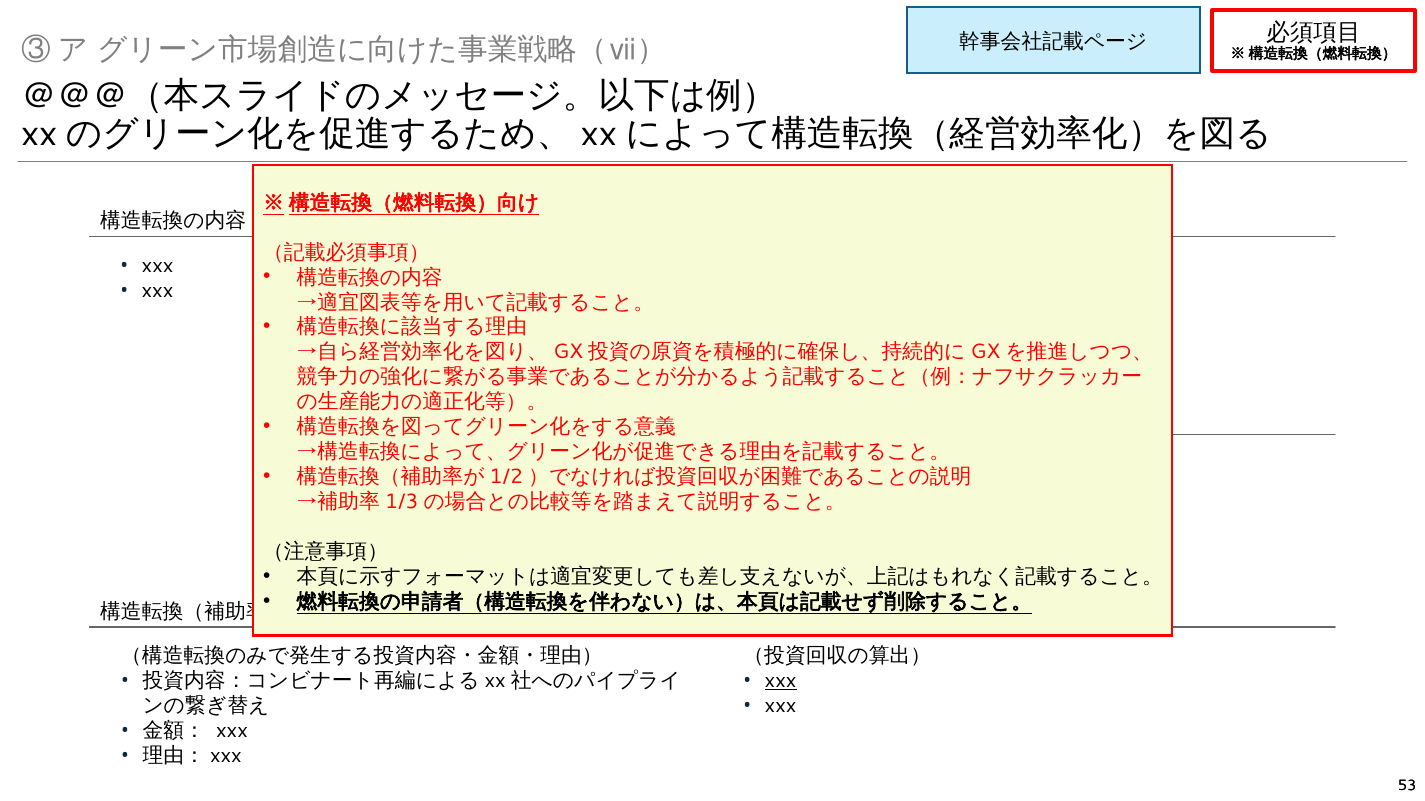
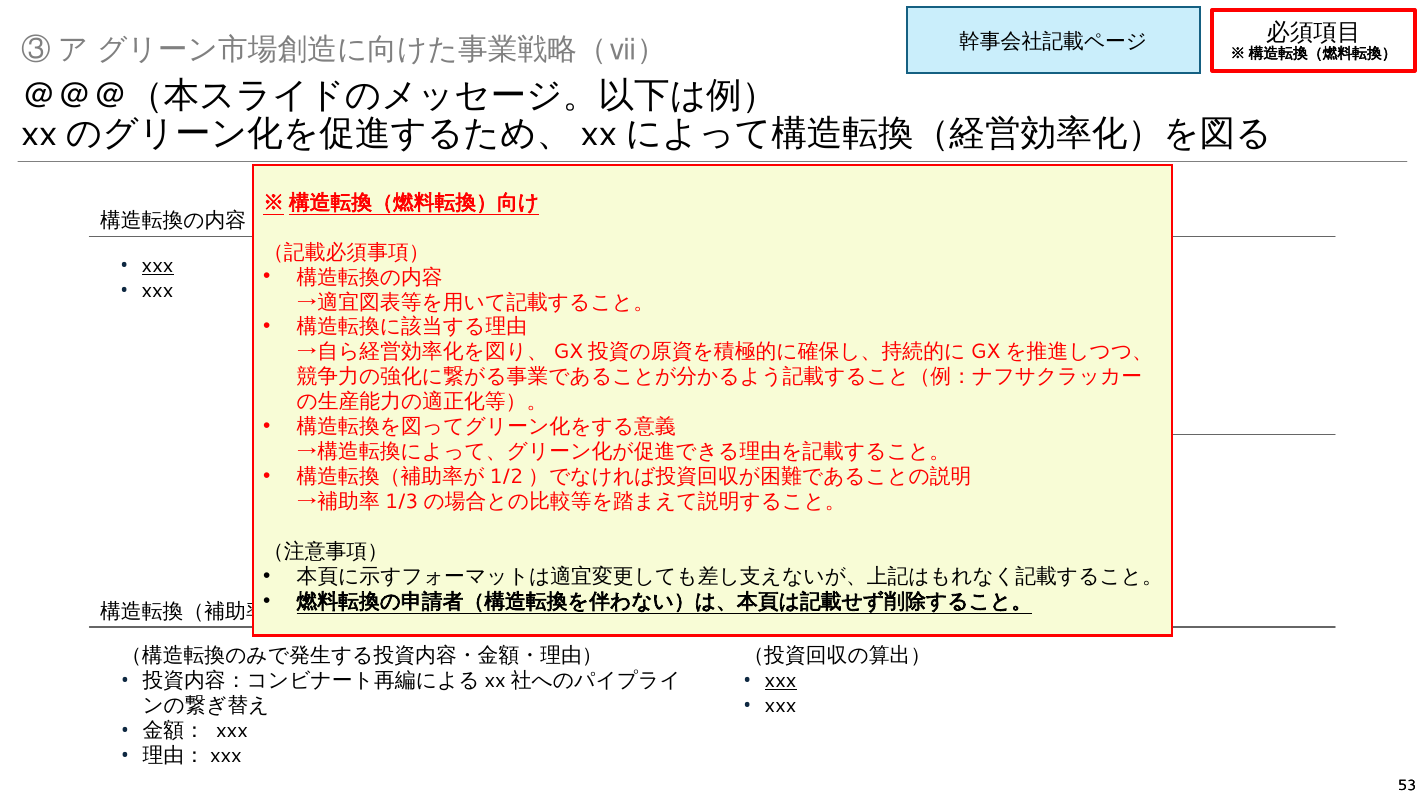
xxx at (158, 266) underline: none -> present
